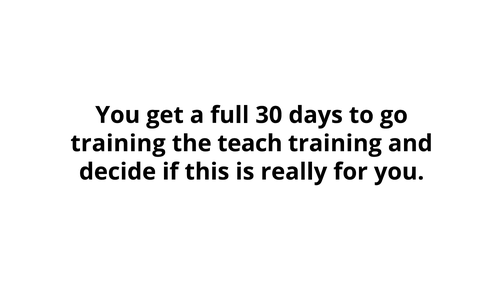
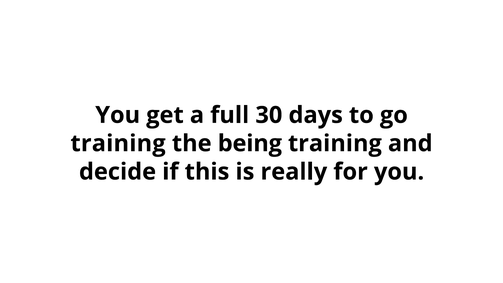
teach: teach -> being
